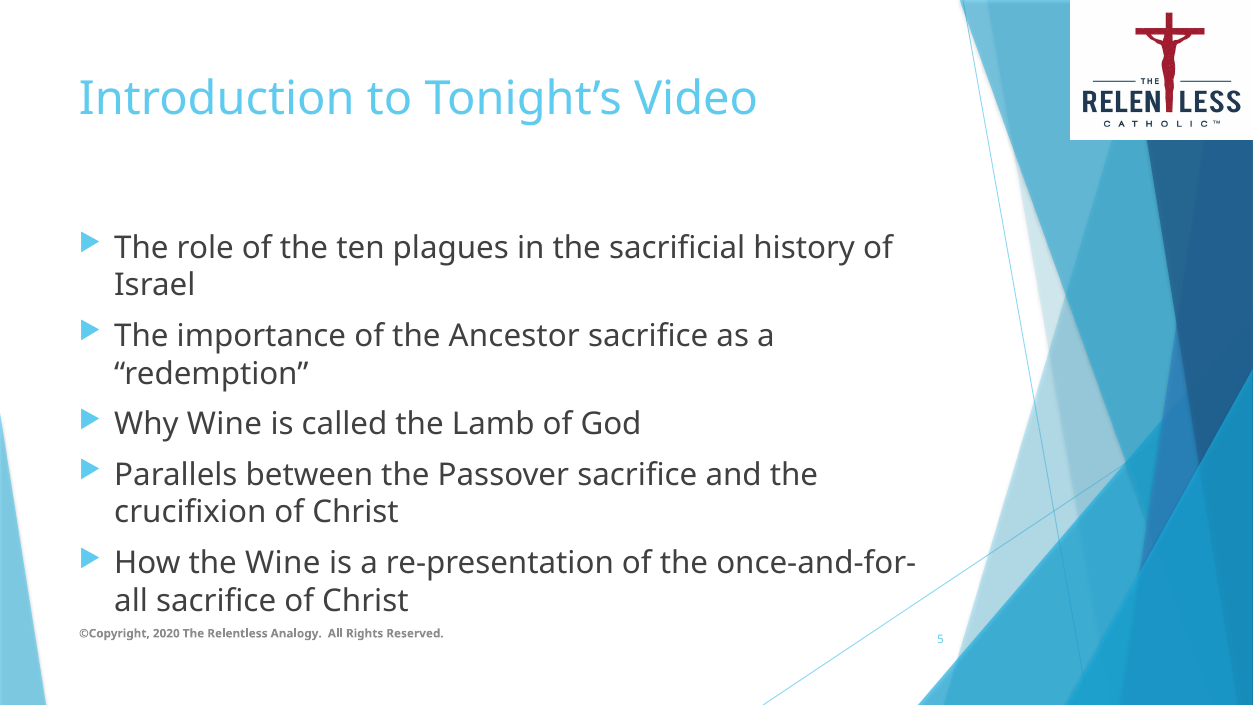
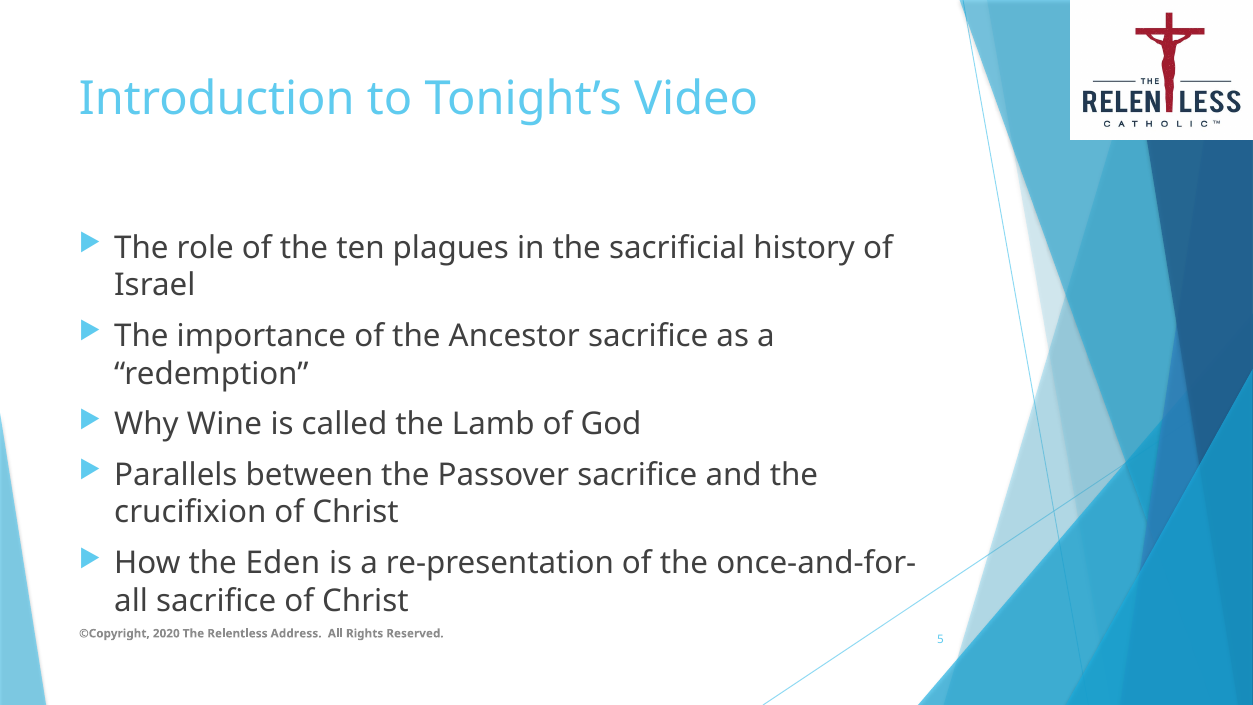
the Wine: Wine -> Eden
Analogy: Analogy -> Address
